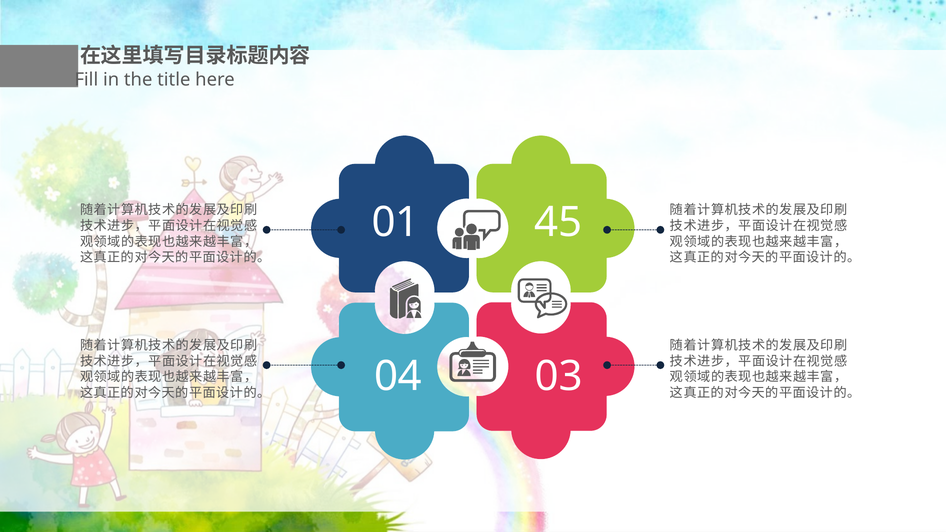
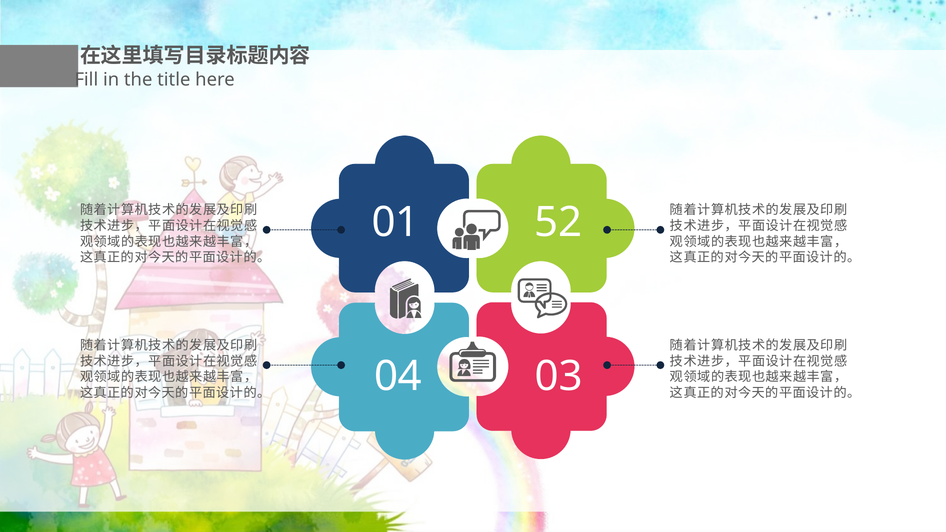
45: 45 -> 52
